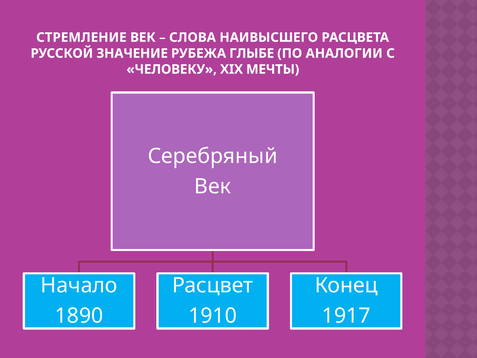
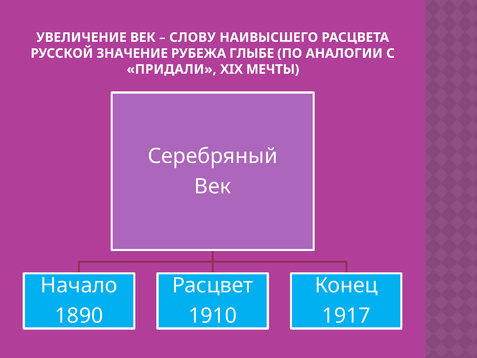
СТРЕМЛЕНИЕ: СТРЕМЛЕНИЕ -> УВЕЛИЧЕНИЕ
СЛОВА: СЛОВА -> СЛОВУ
ЧЕЛОВЕКУ: ЧЕЛОВЕКУ -> ПРИДАЛИ
